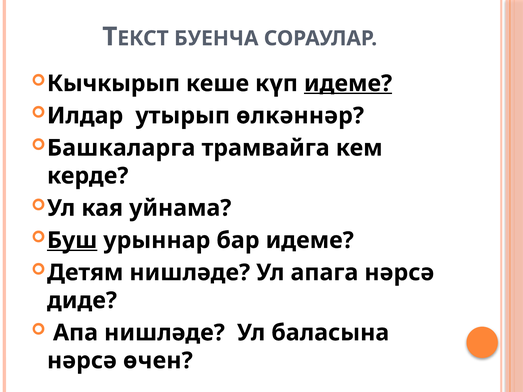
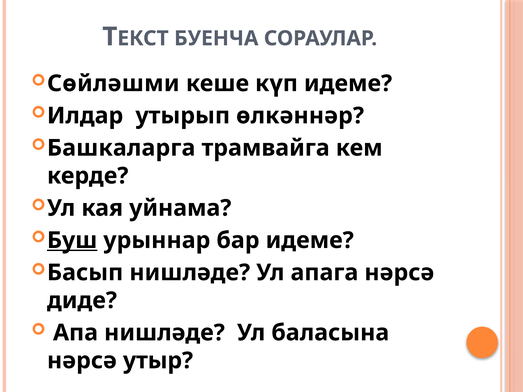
Кычкырып: Кычкырып -> Сөйләшми
идеме at (348, 84) underline: present -> none
Детям: Детям -> Басып
өчен: өчен -> утыр
